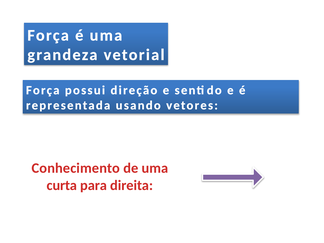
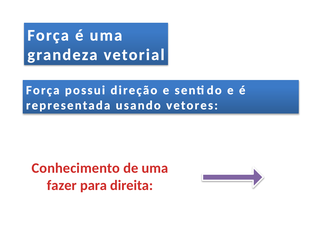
curta: curta -> fazer
